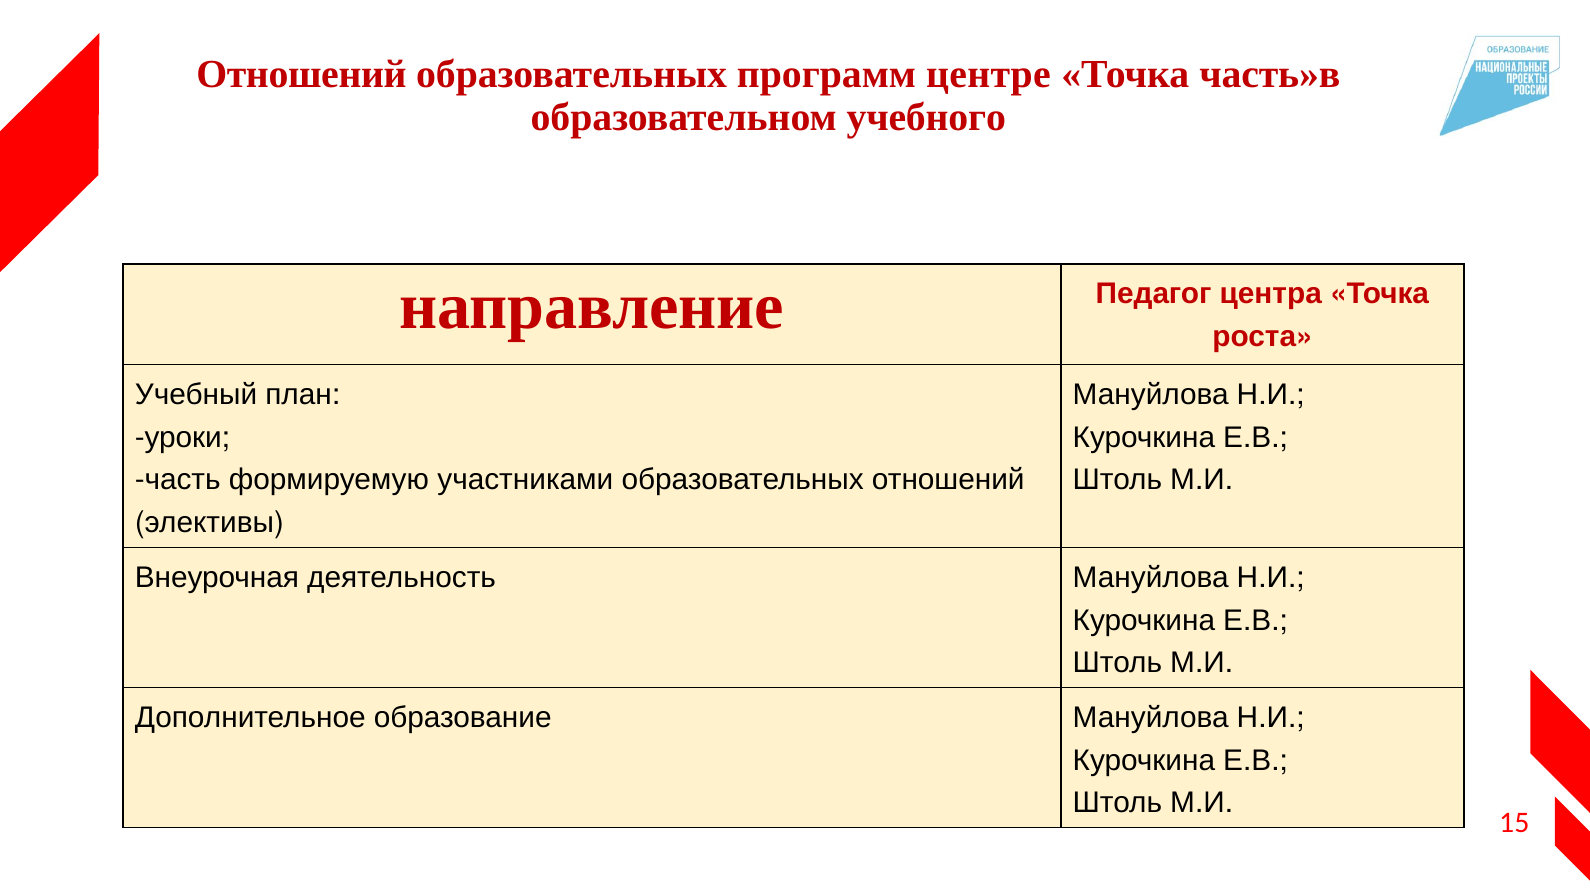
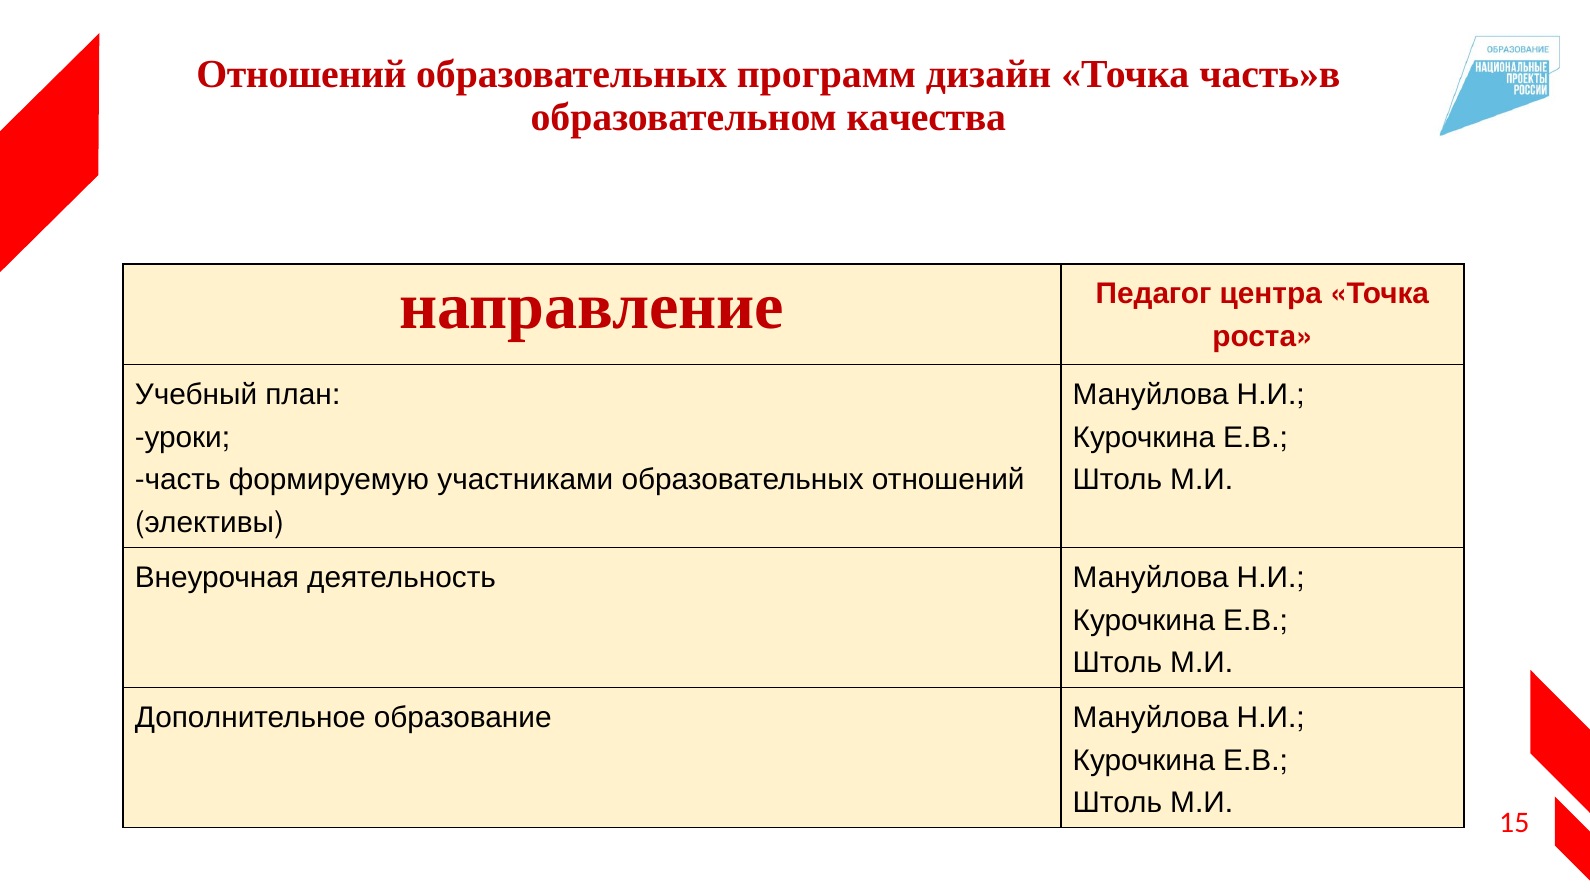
центре: центре -> дизайн
учебного: учебного -> качества
